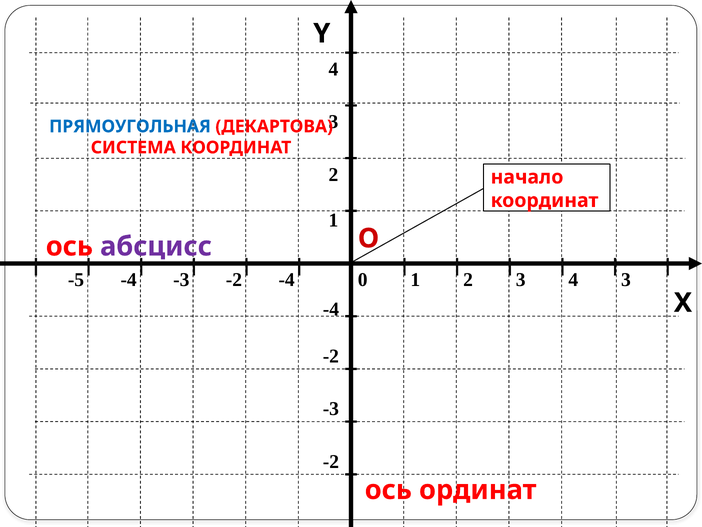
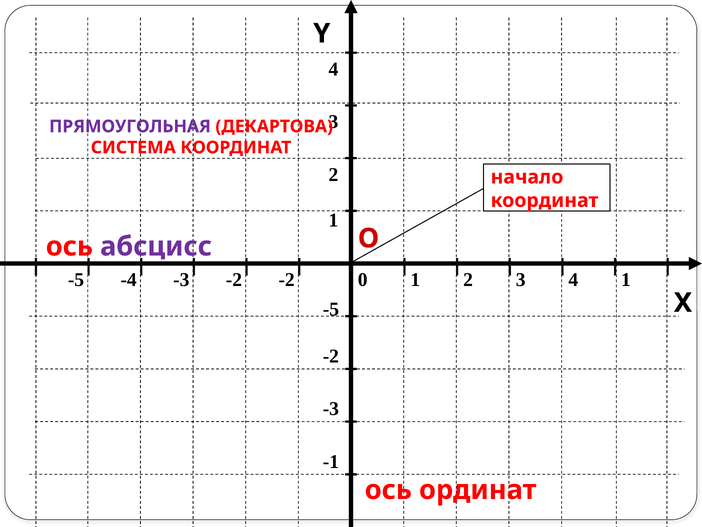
ПРЯМОУГОЛЬНАЯ colour: blue -> purple
-2 -4: -4 -> -2
4 3: 3 -> 1
-4 at (331, 309): -4 -> -5
-2 at (331, 461): -2 -> -1
